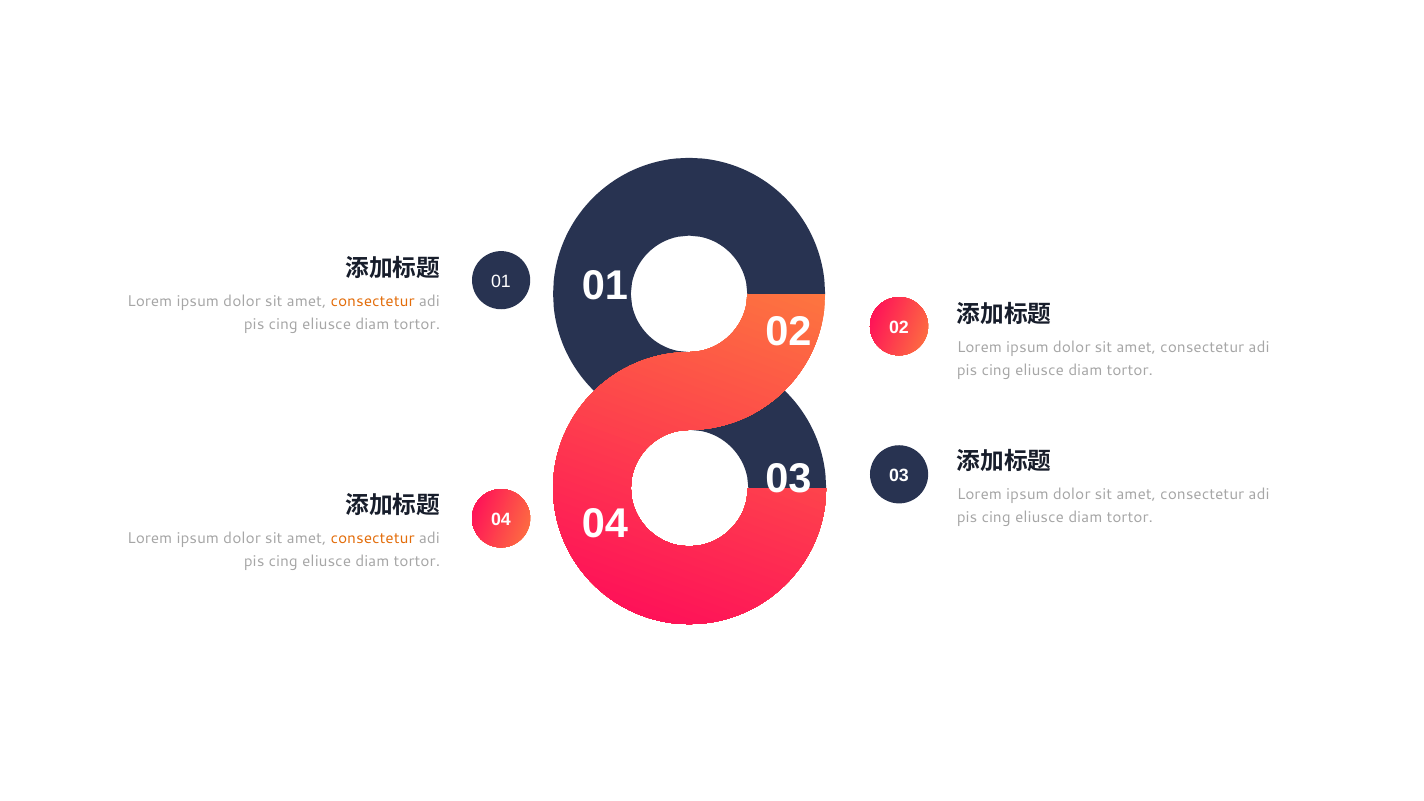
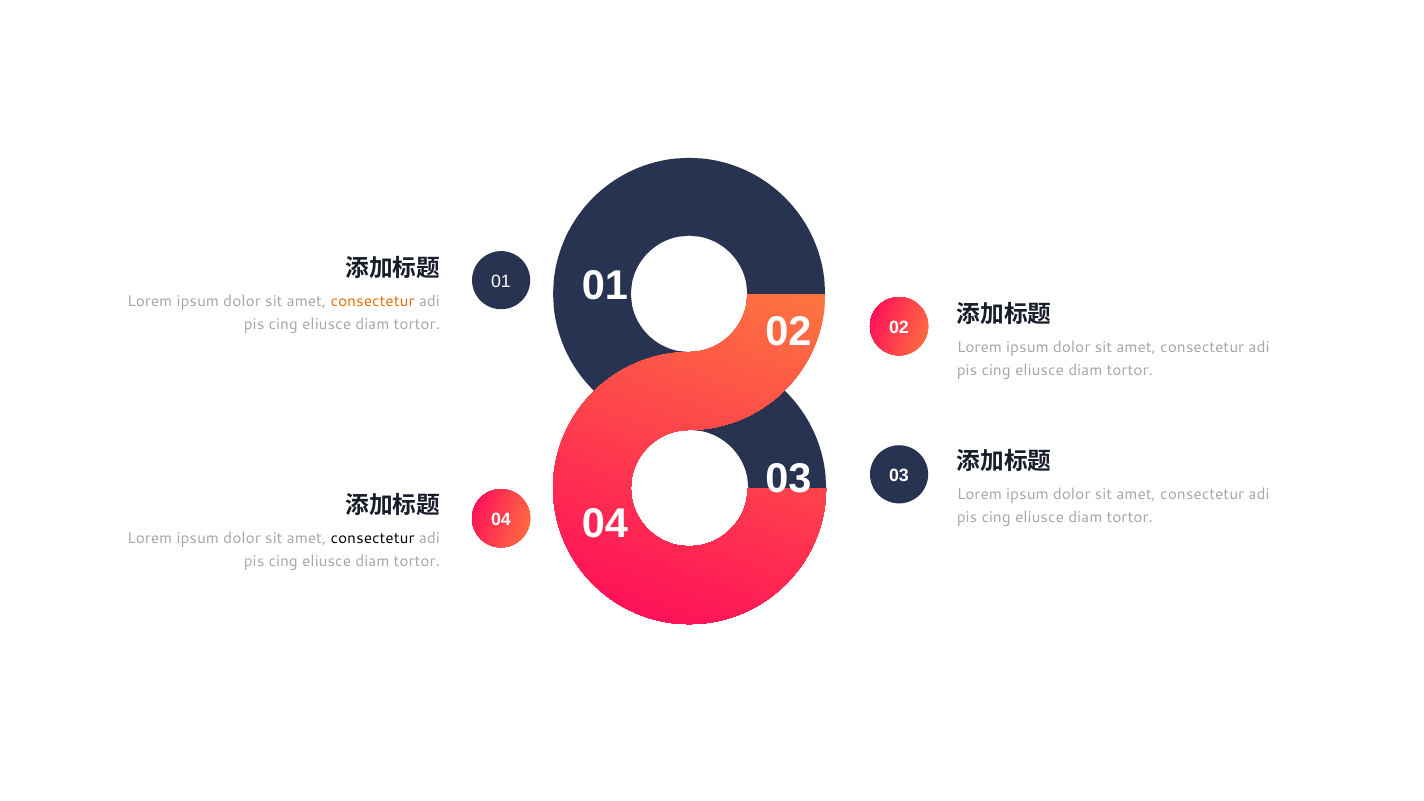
consectetur at (373, 539) colour: orange -> black
